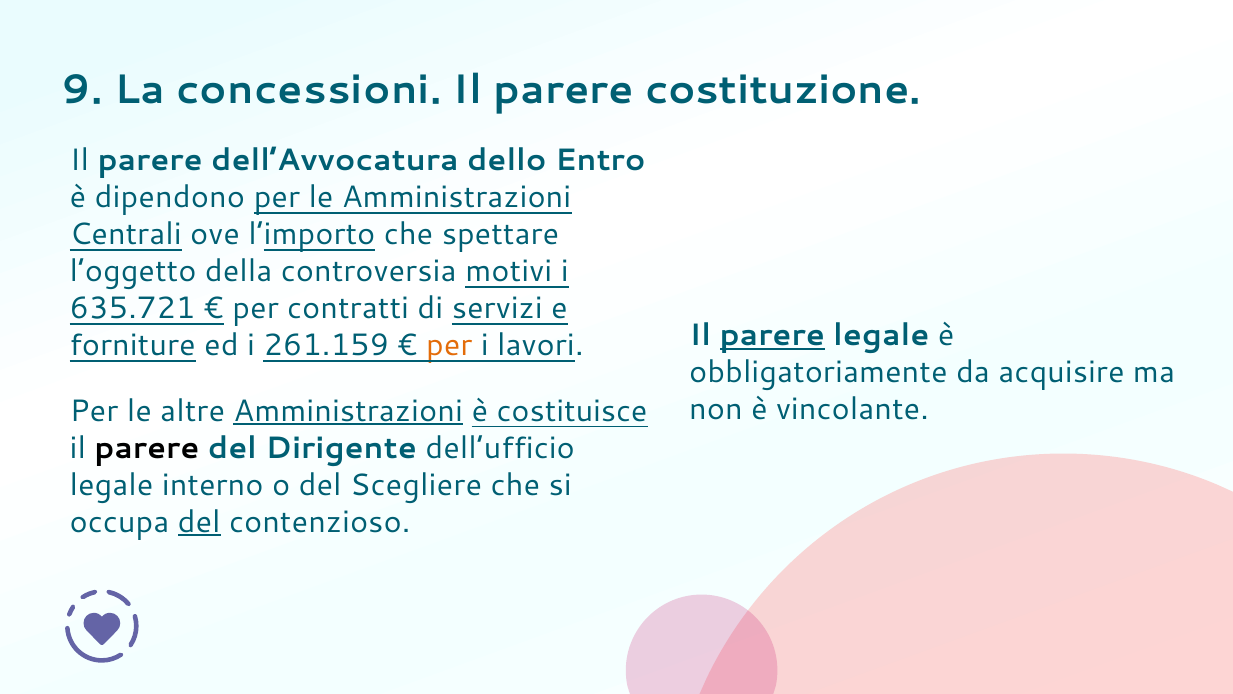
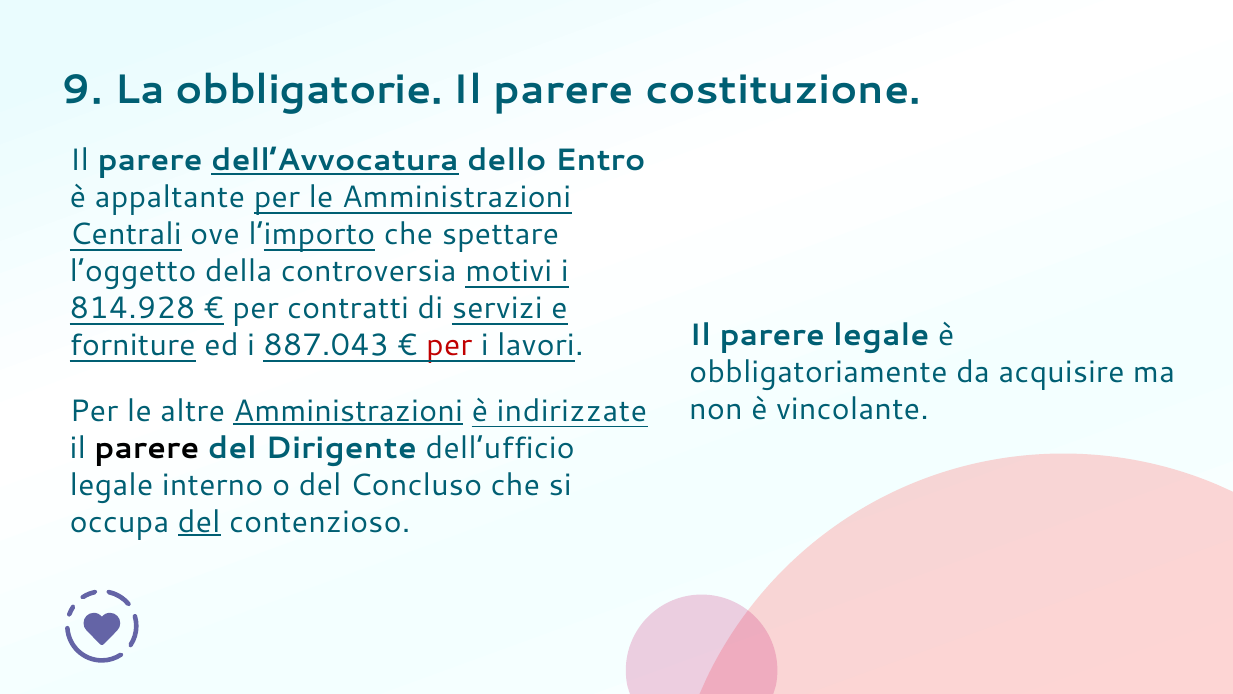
concessioni: concessioni -> obbligatorie
dell’Avvocatura underline: none -> present
dipendono: dipendono -> appaltante
635.721: 635.721 -> 814.928
parere at (772, 335) underline: present -> none
261.159: 261.159 -> 887.043
per at (449, 345) colour: orange -> red
costituisce: costituisce -> indirizzate
Scegliere: Scegliere -> Concluso
